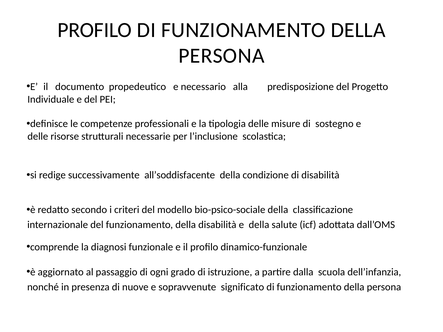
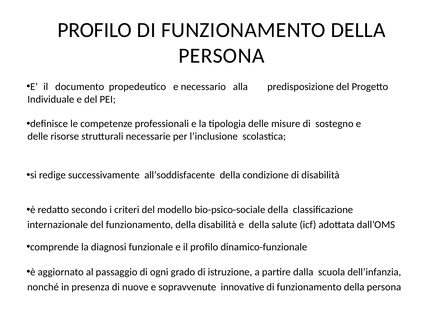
significato: significato -> innovative
